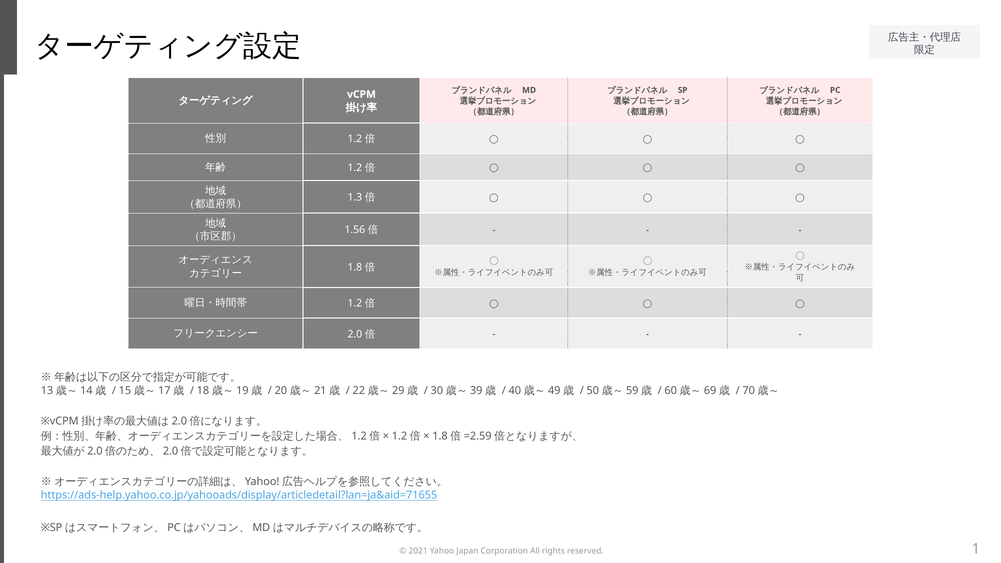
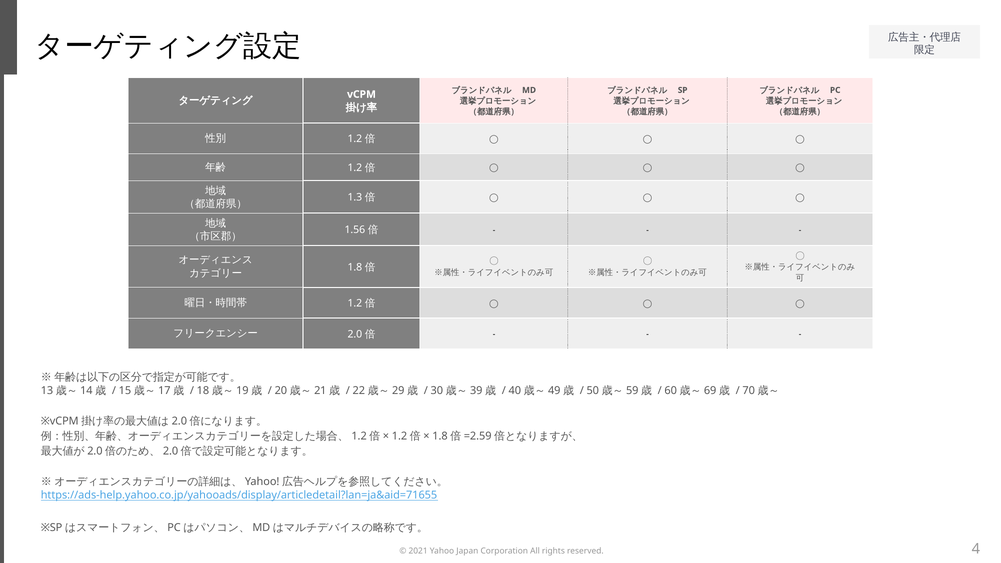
1: 1 -> 4
